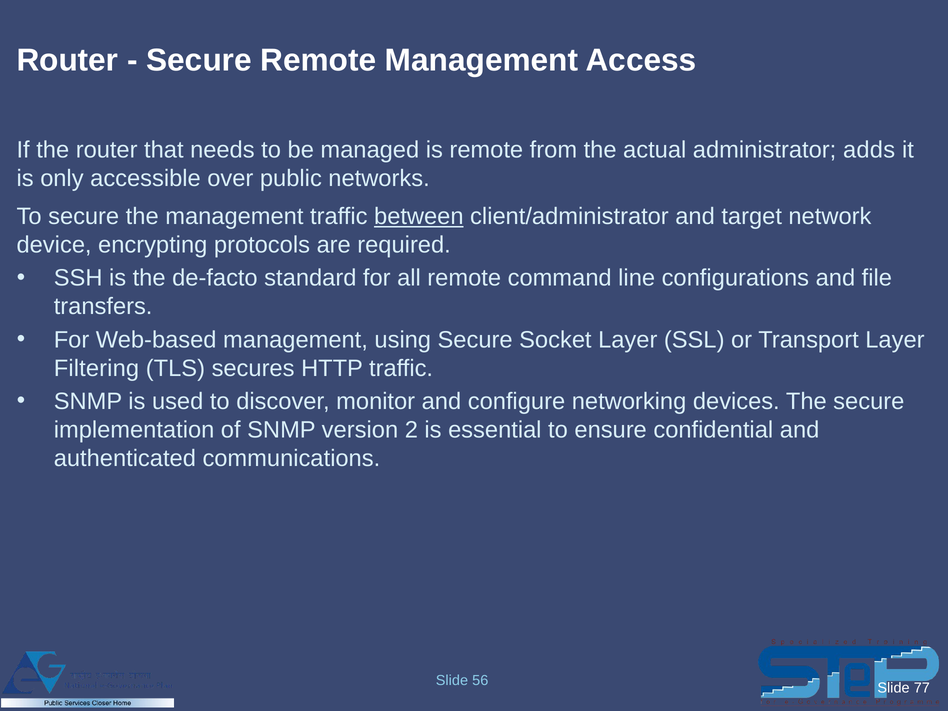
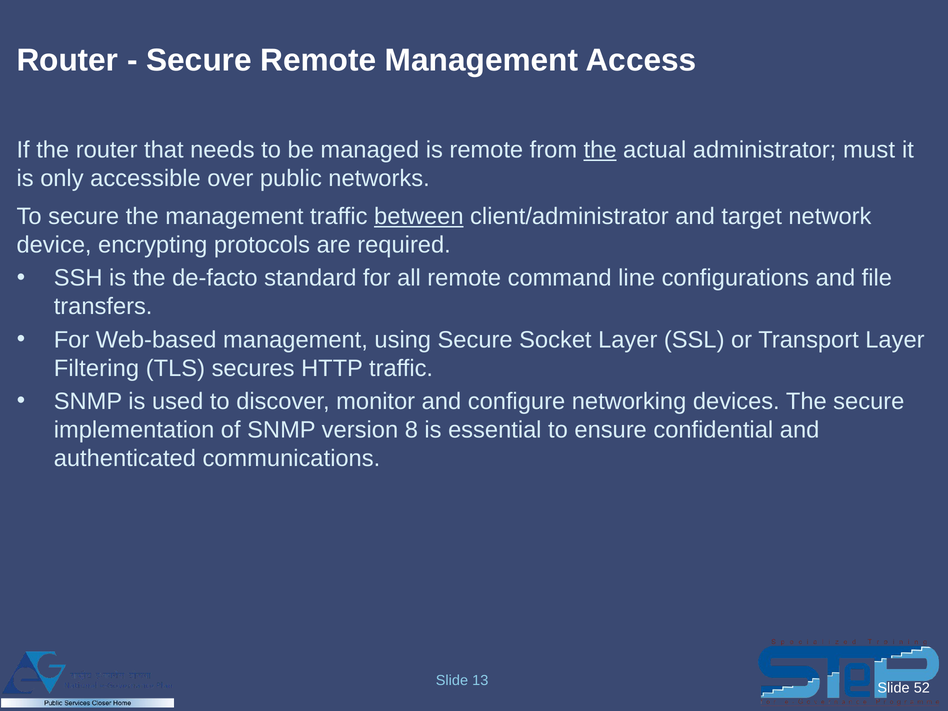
the at (600, 150) underline: none -> present
adds: adds -> must
2: 2 -> 8
56: 56 -> 13
77: 77 -> 52
